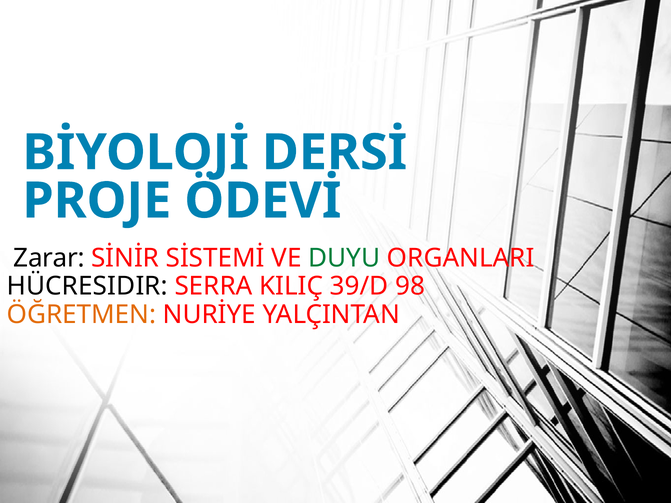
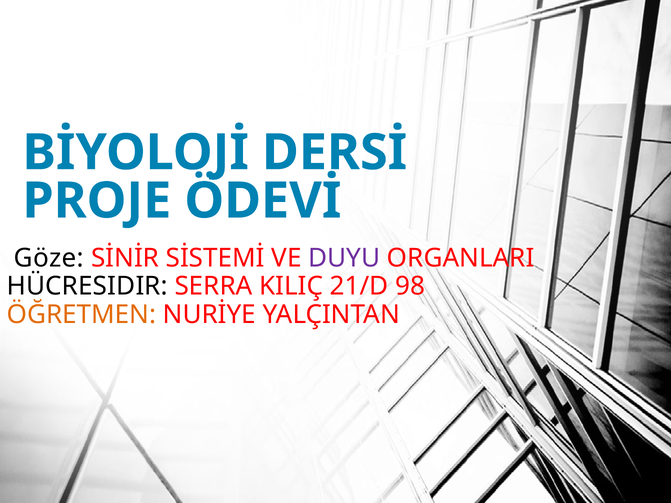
Zarar: Zarar -> Göze
DUYU colour: green -> purple
39/D: 39/D -> 21/D
